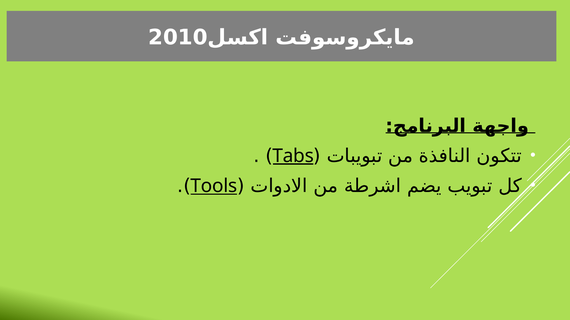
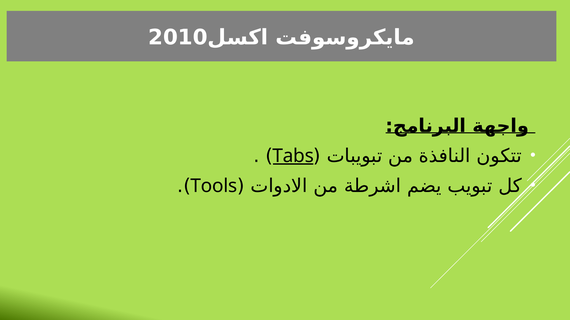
Tools underline: present -> none
